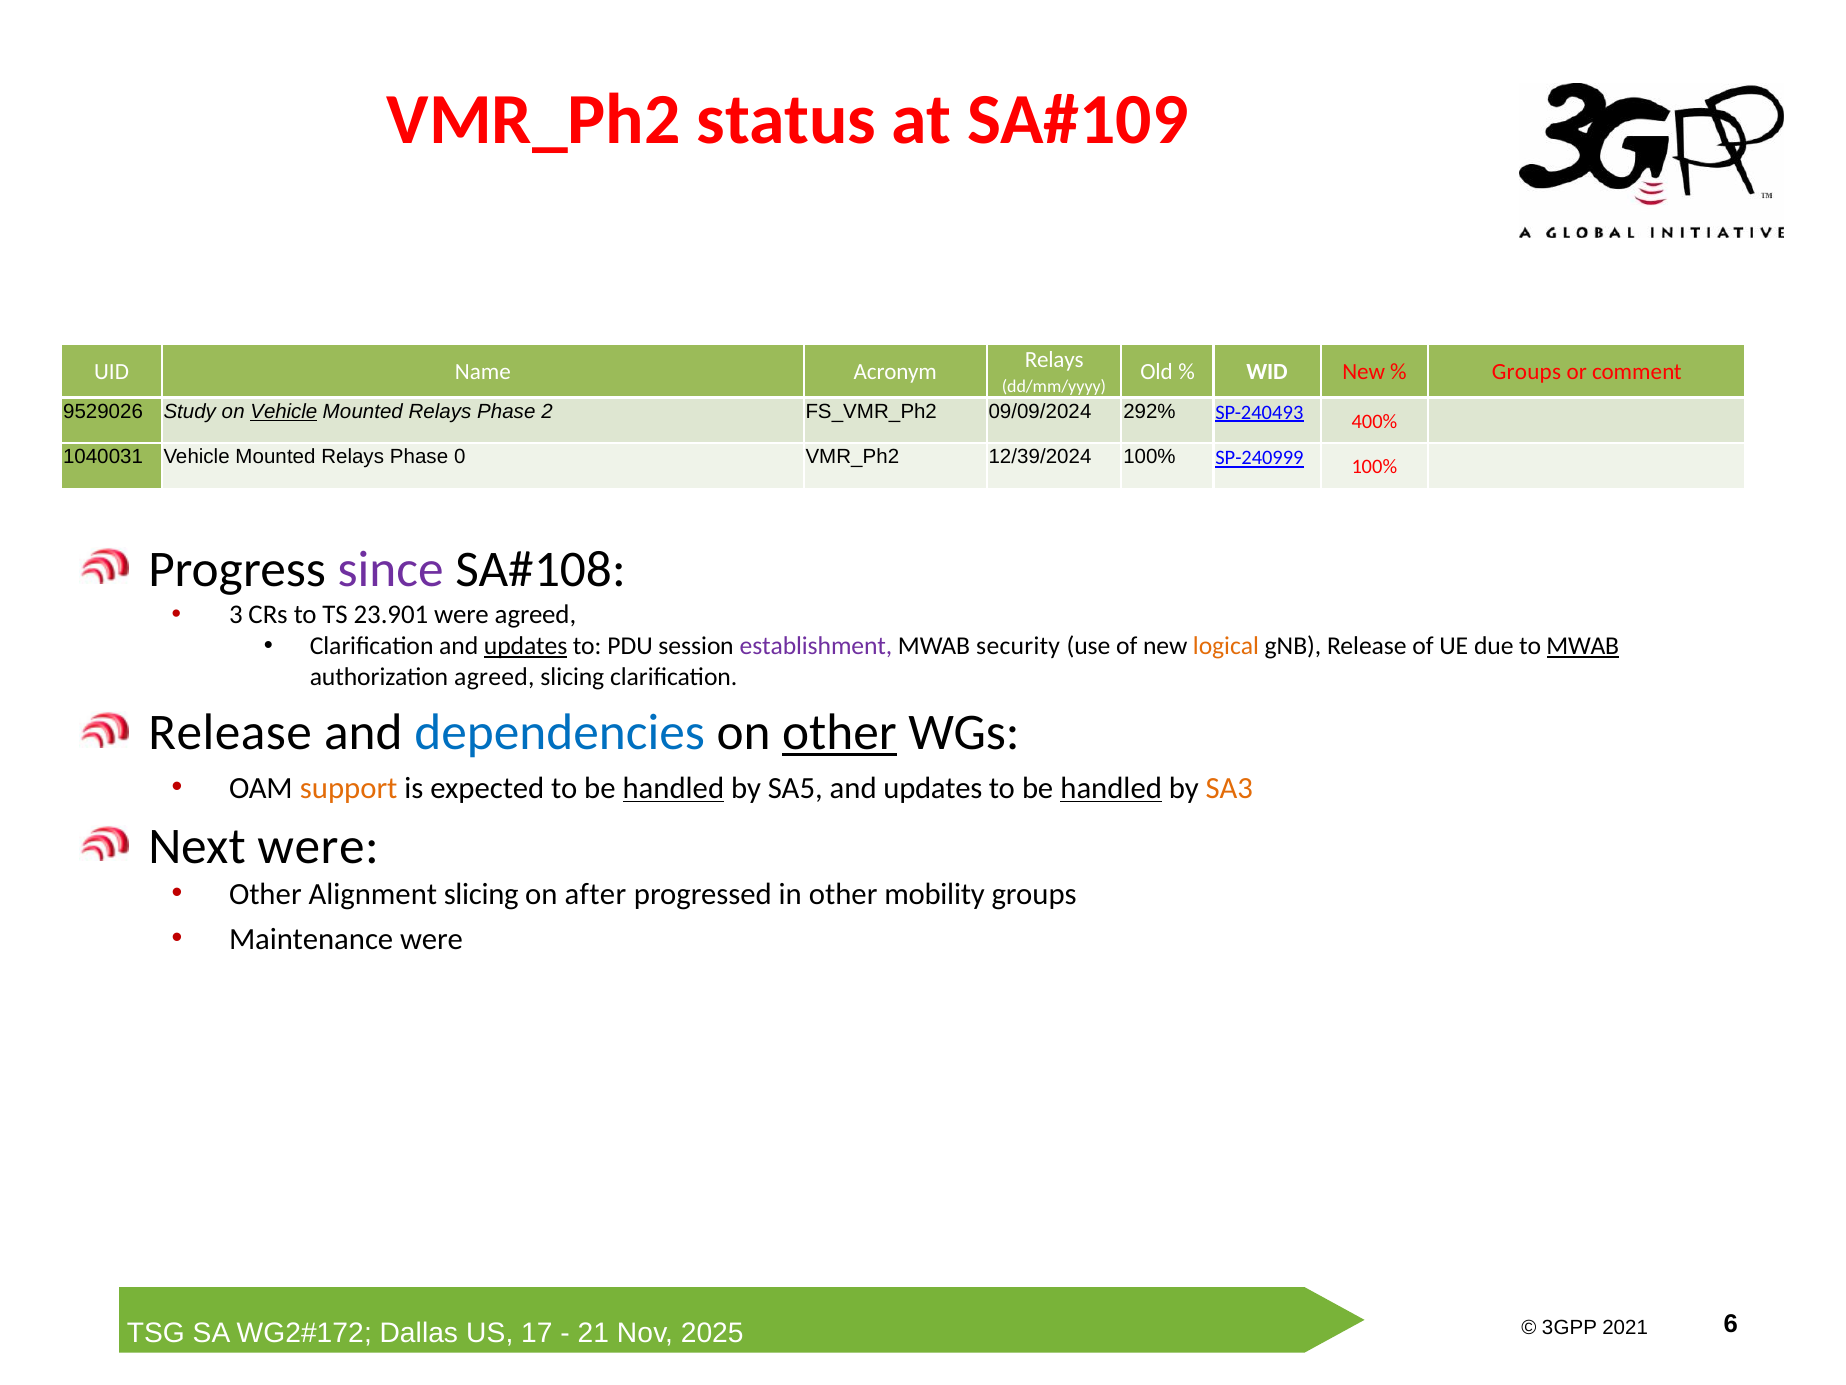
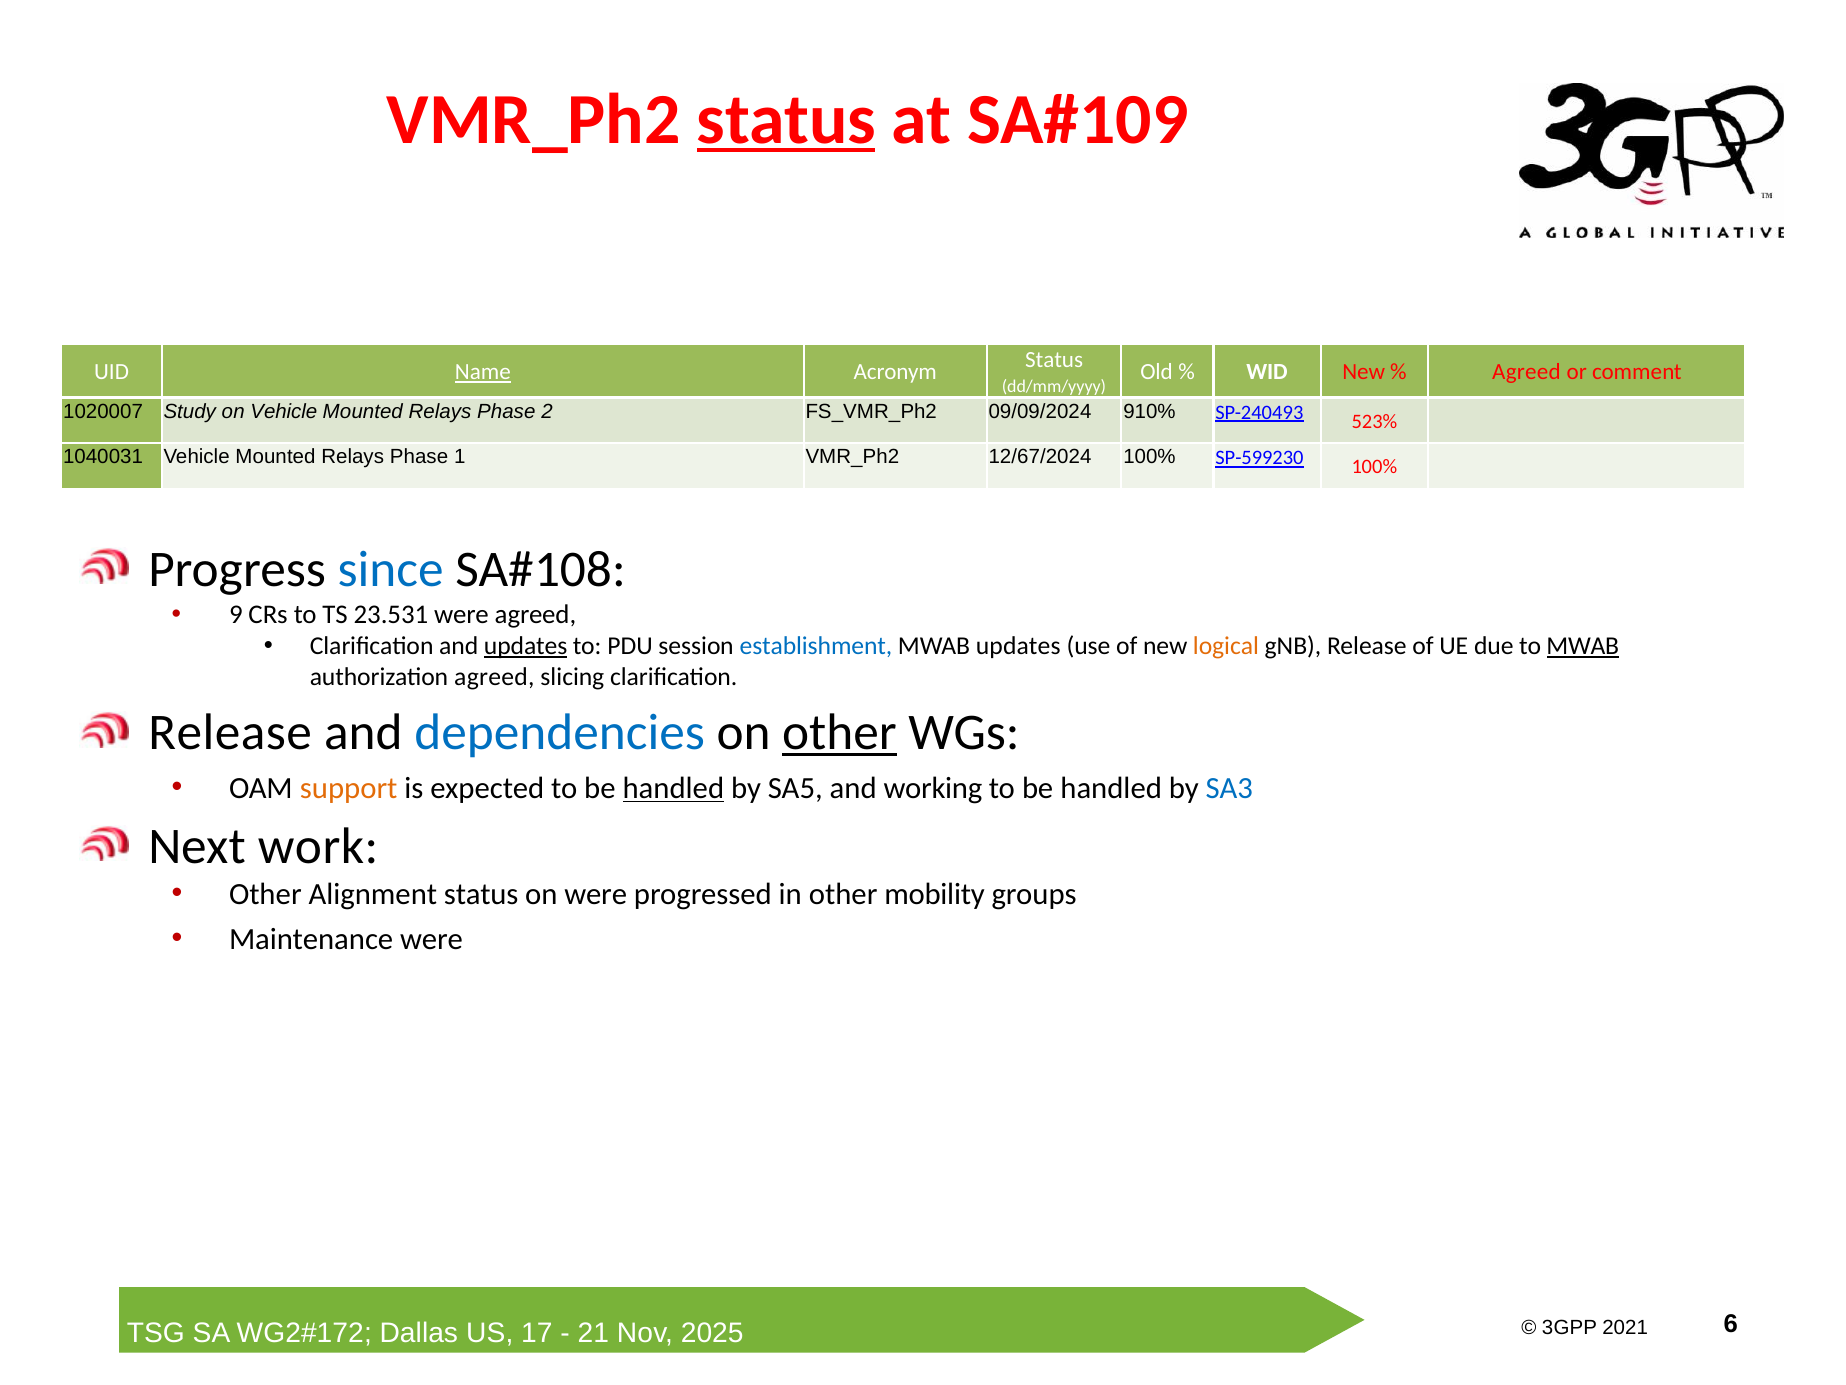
status at (786, 119) underline: none -> present
Relays at (1054, 360): Relays -> Status
Name underline: none -> present
Groups at (1526, 372): Groups -> Agreed
9529026: 9529026 -> 1020007
Vehicle at (284, 411) underline: present -> none
292%: 292% -> 910%
400%: 400% -> 523%
0: 0 -> 1
12/39/2024: 12/39/2024 -> 12/67/2024
SP-240999: SP-240999 -> SP-599230
since colour: purple -> blue
3: 3 -> 9
23.901: 23.901 -> 23.531
establishment colour: purple -> blue
MWAB security: security -> updates
SA5 and updates: updates -> working
handled at (1111, 788) underline: present -> none
SA3 colour: orange -> blue
Next were: were -> work
Alignment slicing: slicing -> status
on after: after -> were
